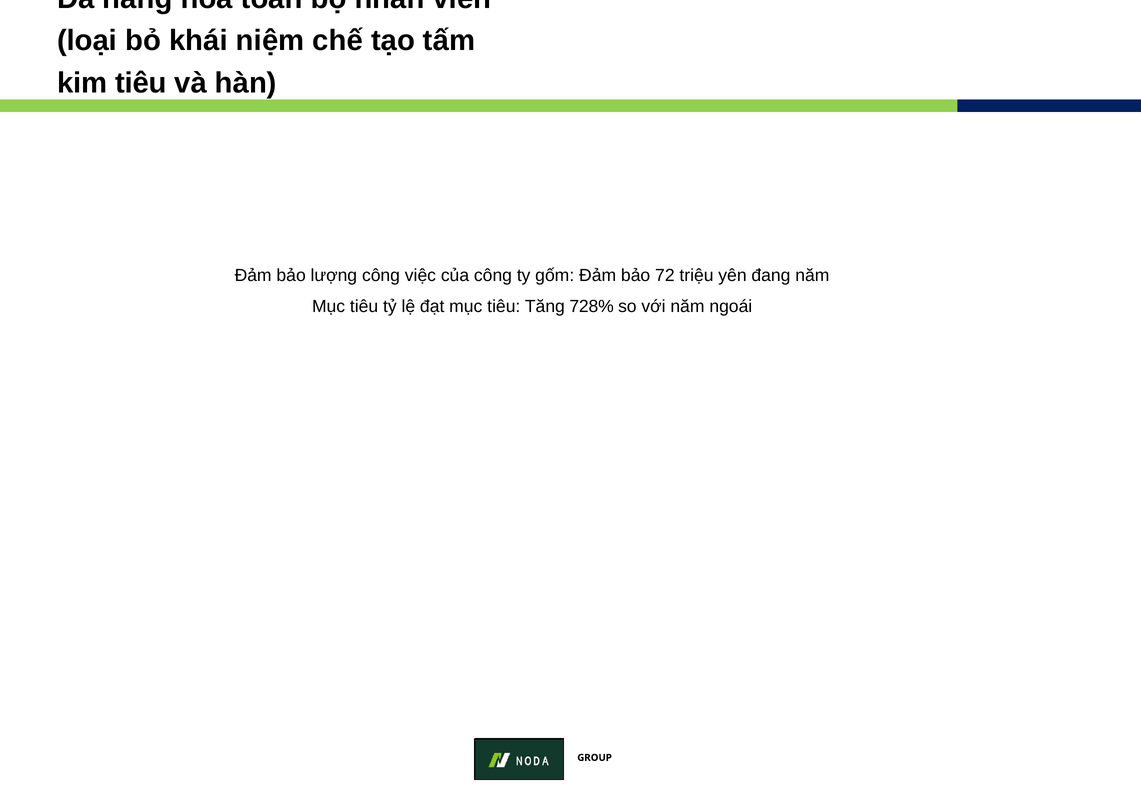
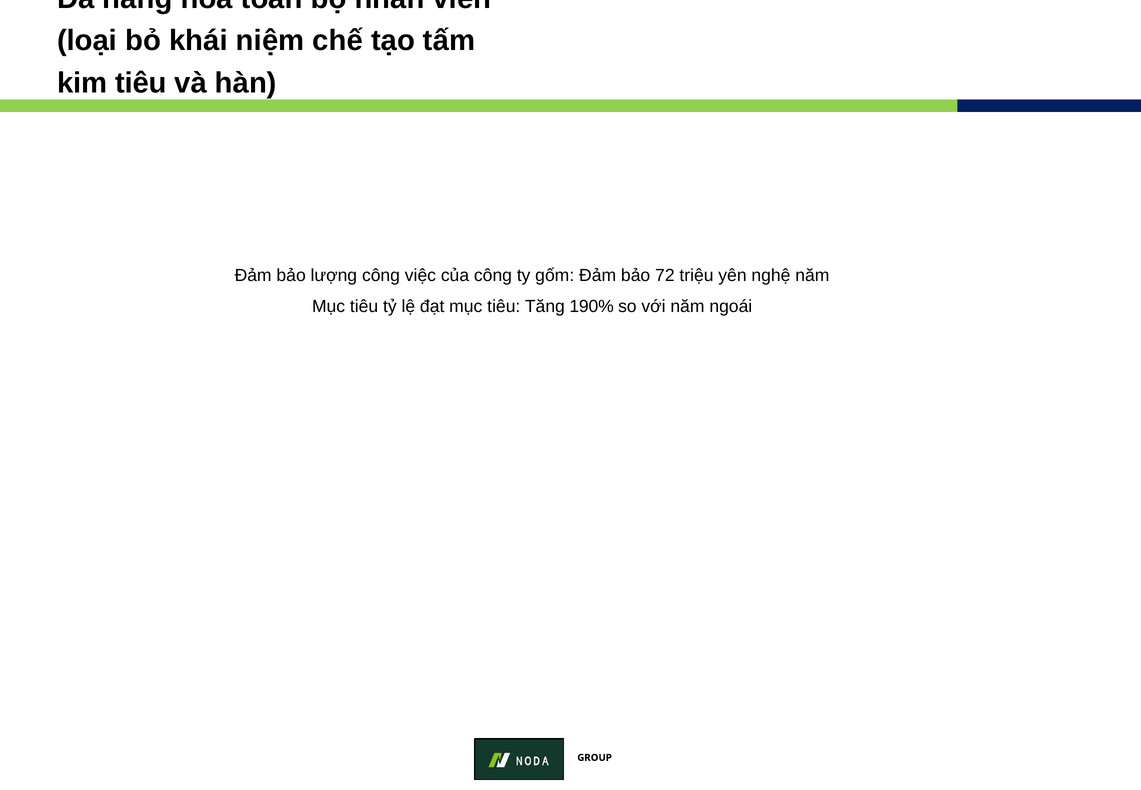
đang: đang -> nghệ
728%: 728% -> 190%
